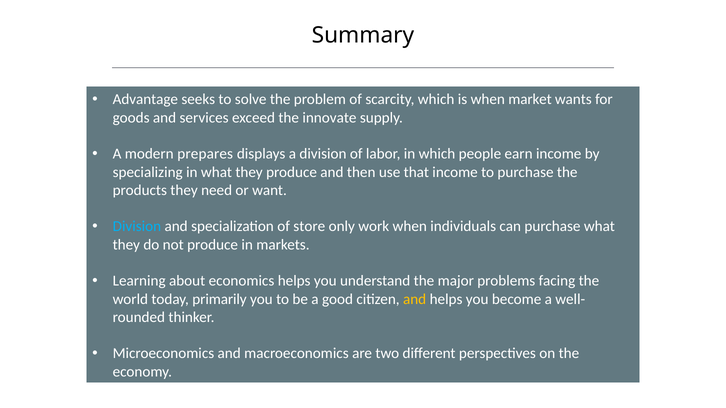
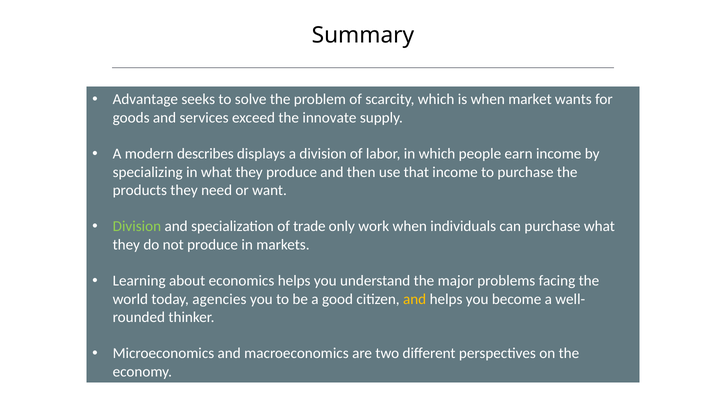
prepares: prepares -> describes
Division at (137, 227) colour: light blue -> light green
store: store -> trade
primarily: primarily -> agencies
